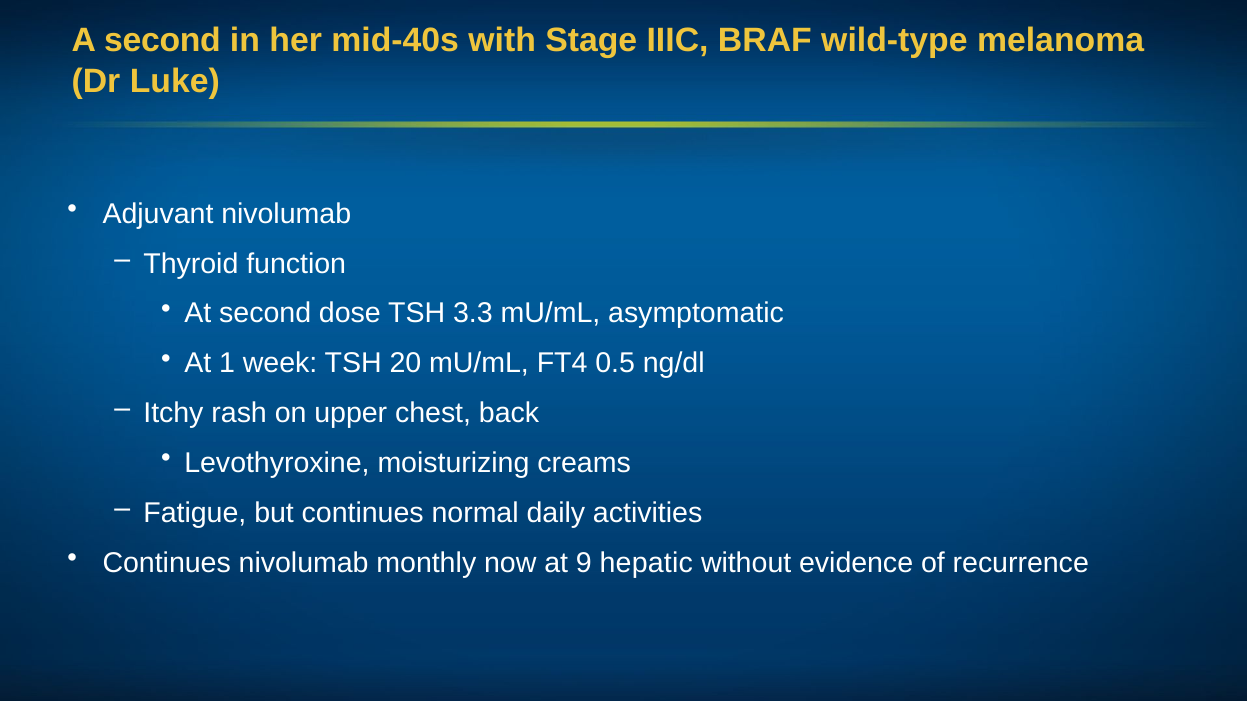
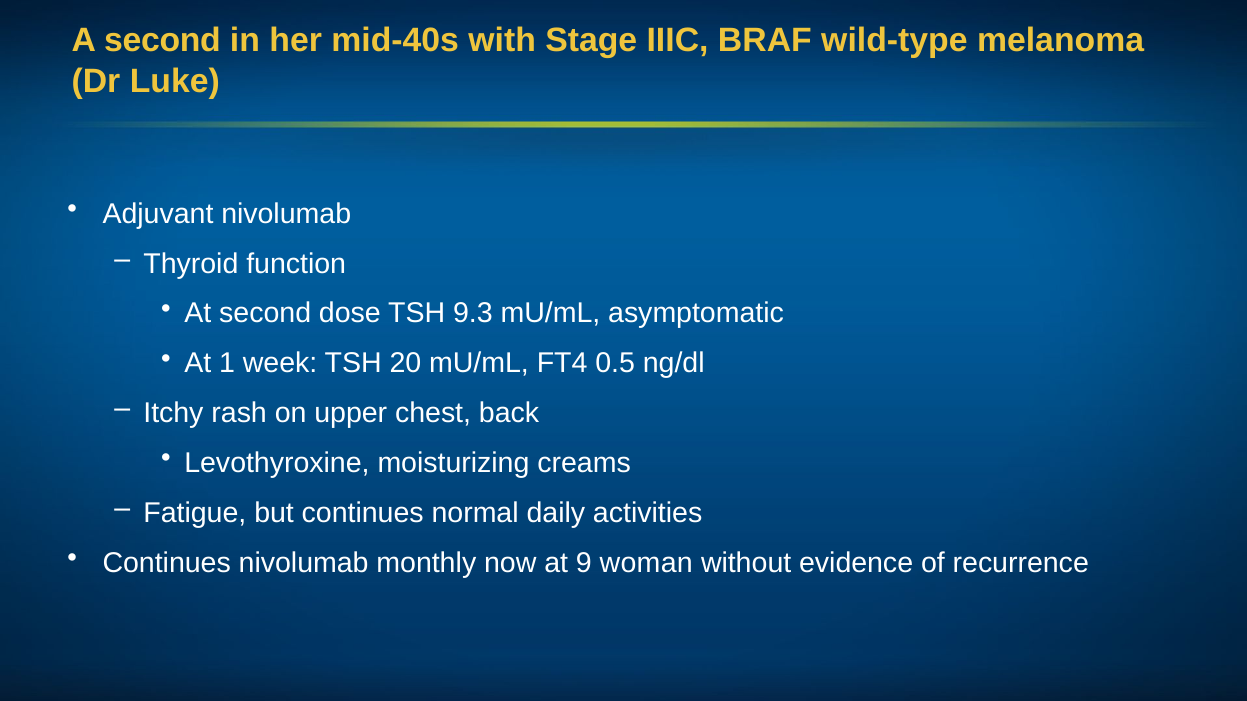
3.3: 3.3 -> 9.3
hepatic: hepatic -> woman
